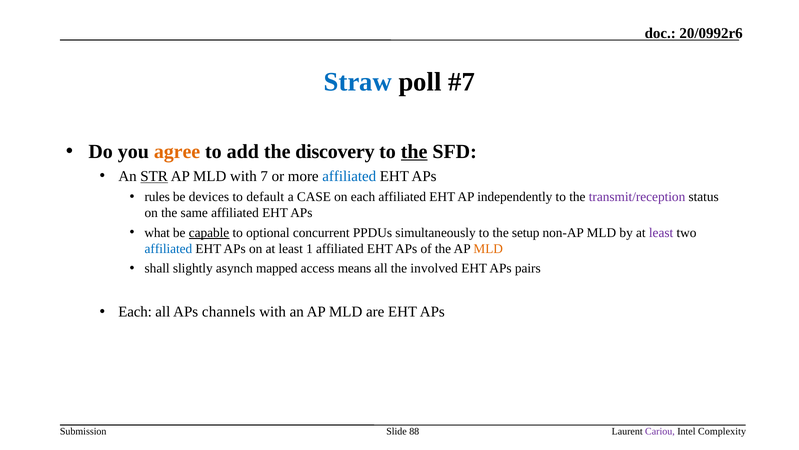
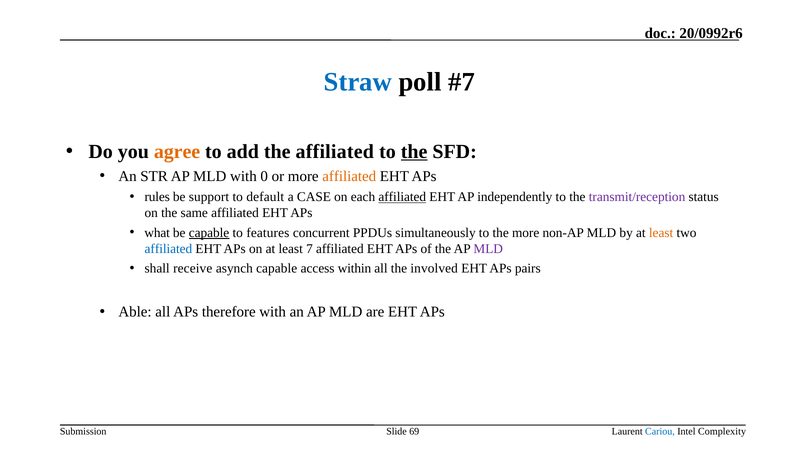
the discovery: discovery -> affiliated
STR underline: present -> none
7: 7 -> 0
affiliated at (349, 176) colour: blue -> orange
devices: devices -> support
affiliated at (402, 197) underline: none -> present
optional: optional -> features
the setup: setup -> more
least at (661, 232) colour: purple -> orange
1: 1 -> 7
MLD at (488, 248) colour: orange -> purple
slightly: slightly -> receive
asynch mapped: mapped -> capable
means: means -> within
Each at (135, 311): Each -> Able
channels: channels -> therefore
88: 88 -> 69
Cariou colour: purple -> blue
